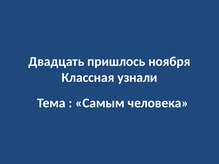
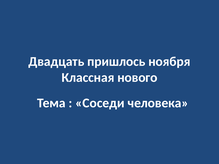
узнали: узнали -> нового
Самым: Самым -> Соседи
